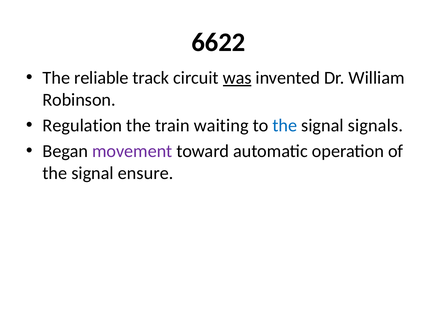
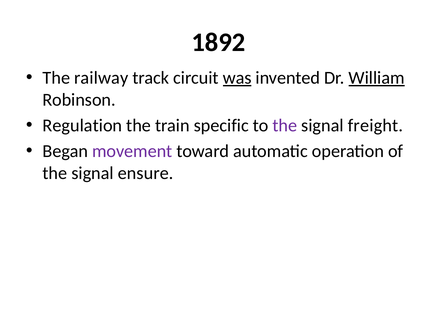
6622: 6622 -> 1892
reliable: reliable -> railway
William underline: none -> present
waiting: waiting -> specific
the at (285, 125) colour: blue -> purple
signals: signals -> freight
